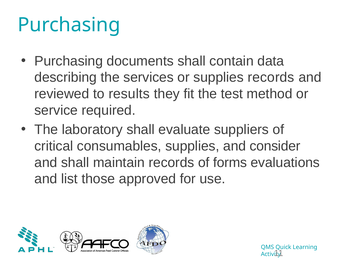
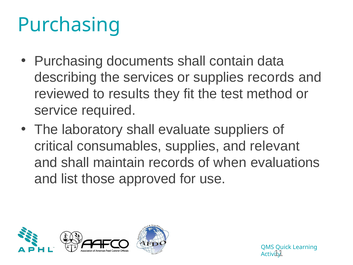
consider: consider -> relevant
forms: forms -> when
